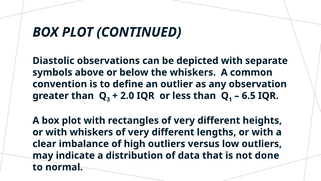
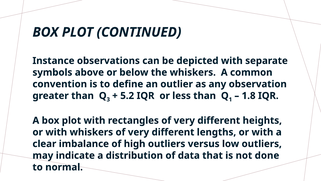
Diastolic: Diastolic -> Instance
2.0: 2.0 -> 5.2
6.5: 6.5 -> 1.8
